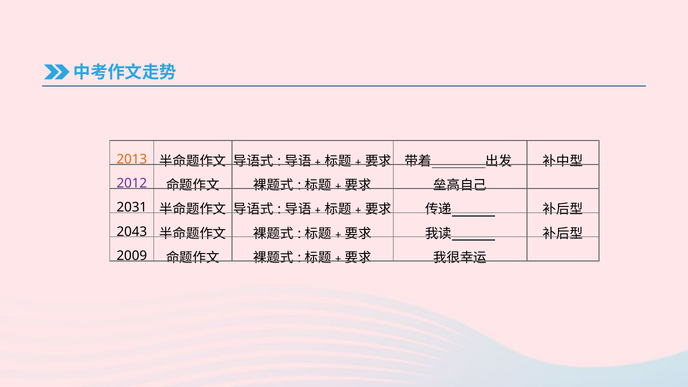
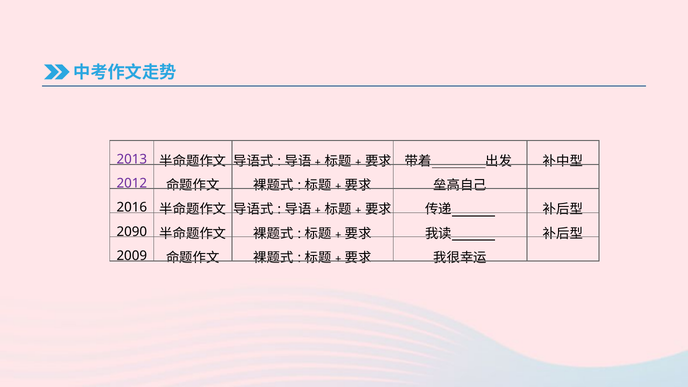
2013 colour: orange -> purple
2031: 2031 -> 2016
2043: 2043 -> 2090
